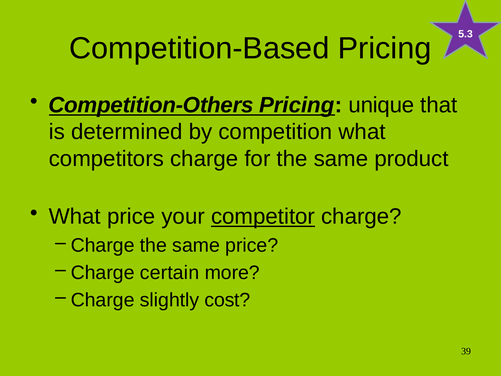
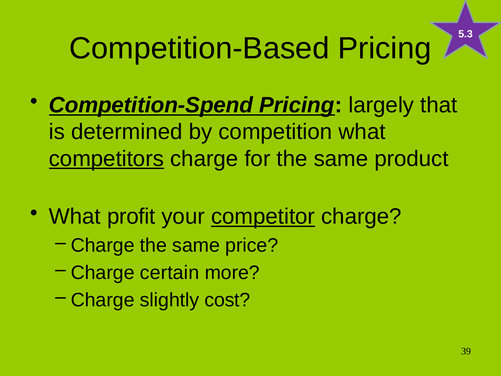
Competition-Others: Competition-Others -> Competition-Spend
unique: unique -> largely
competitors underline: none -> present
What price: price -> profit
